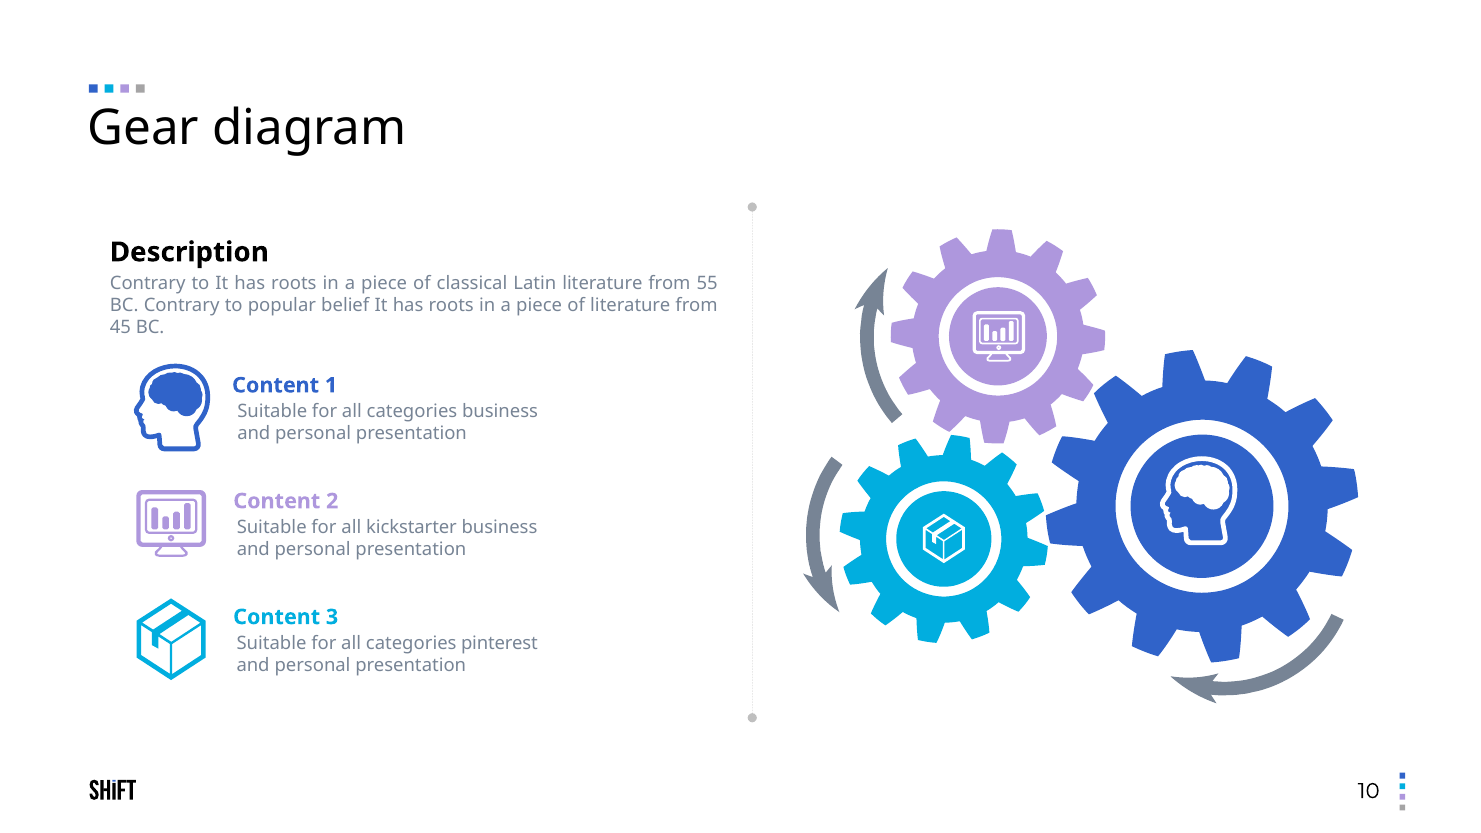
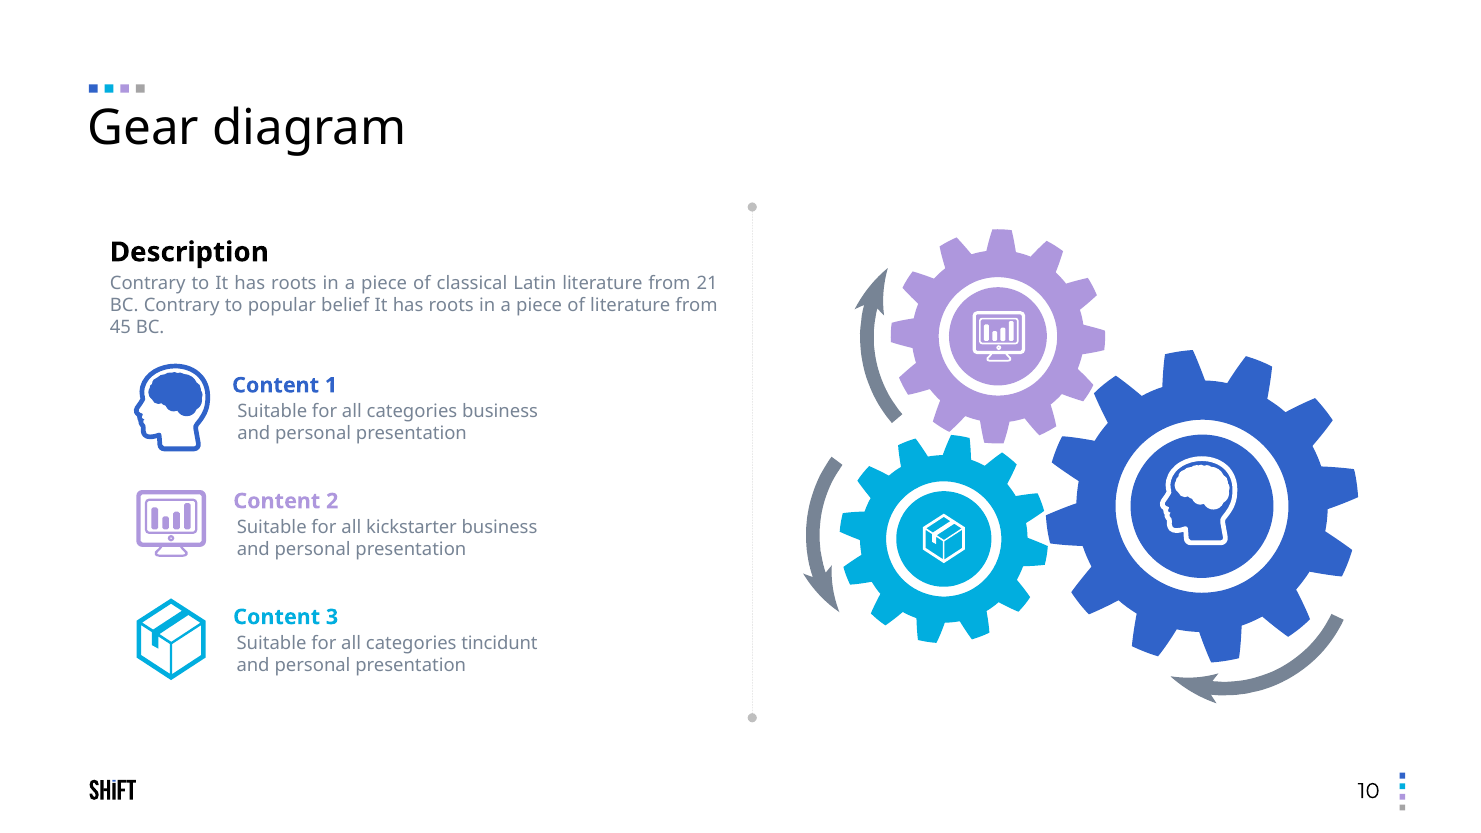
55: 55 -> 21
pinterest: pinterest -> tincidunt
